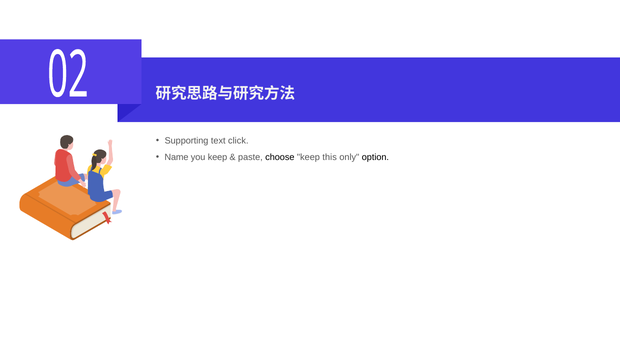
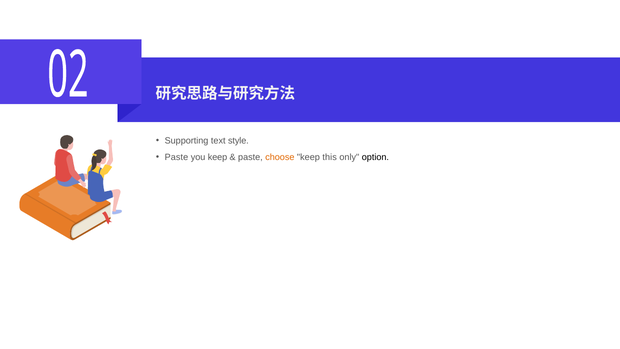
click: click -> style
Name at (177, 157): Name -> Paste
choose colour: black -> orange
